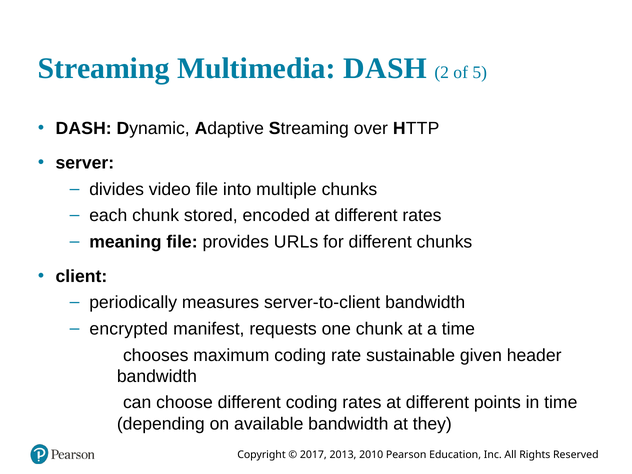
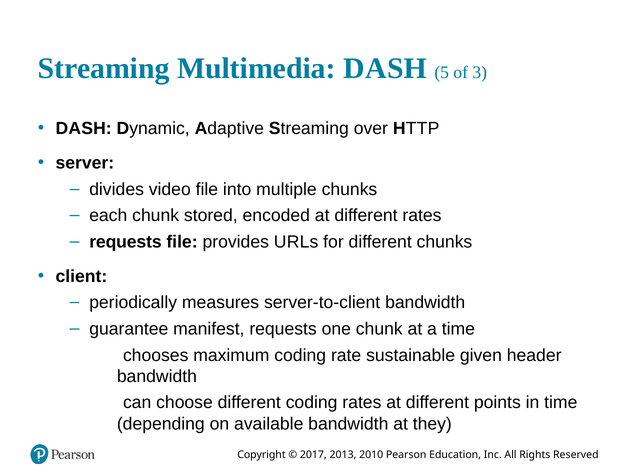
2: 2 -> 5
5: 5 -> 3
meaning at (125, 242): meaning -> requests
encrypted: encrypted -> guarantee
